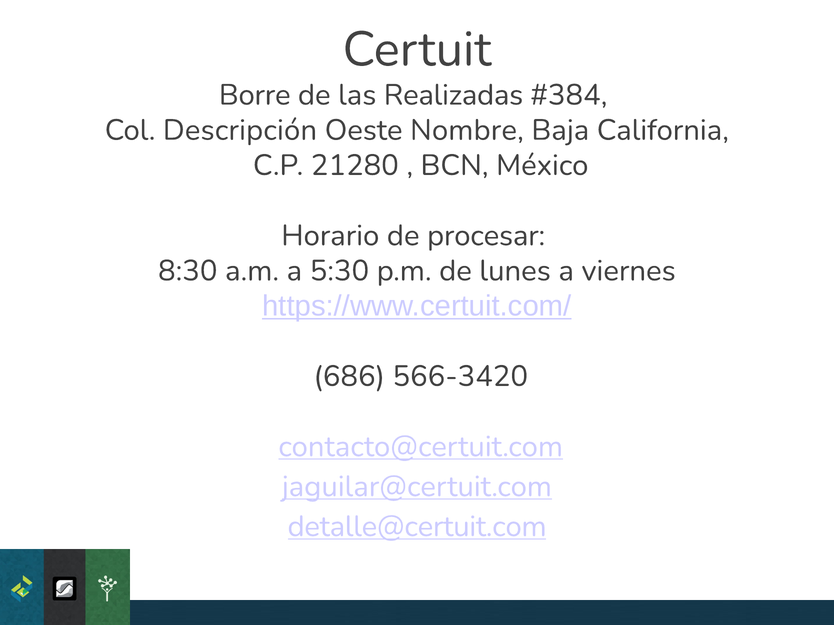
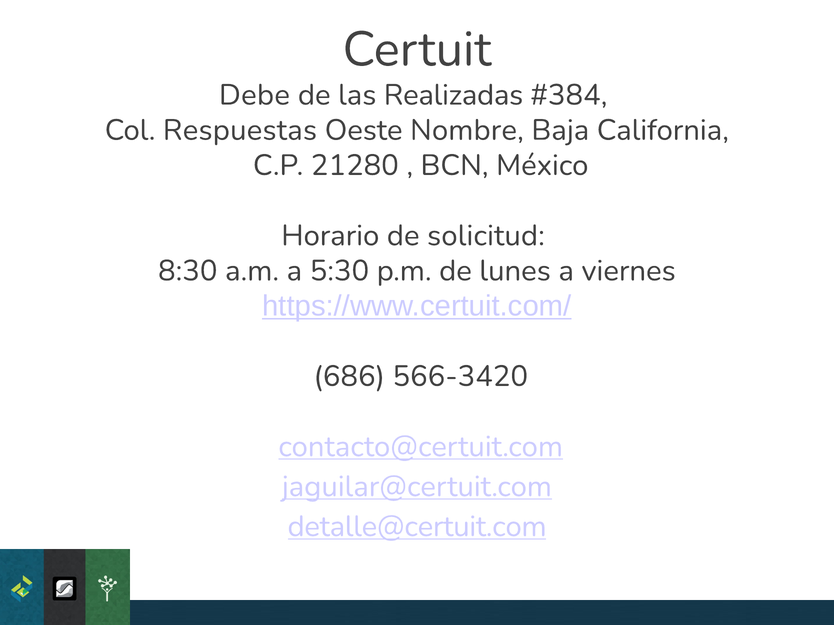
Borre: Borre -> Debe
Descripción: Descripción -> Respuestas
procesar: procesar -> solicitud
